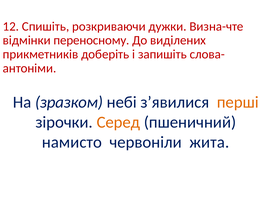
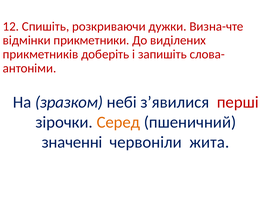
переносному: переносному -> прикметники
перші colour: orange -> red
намисто: намисто -> значенні
